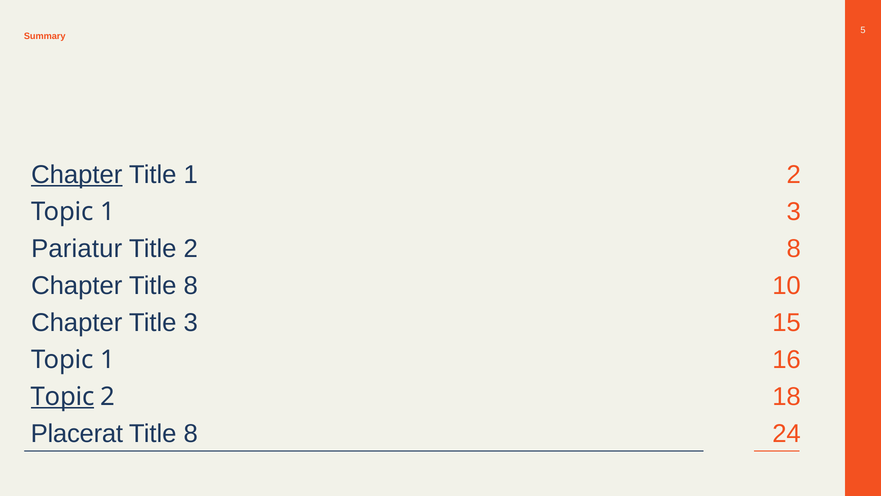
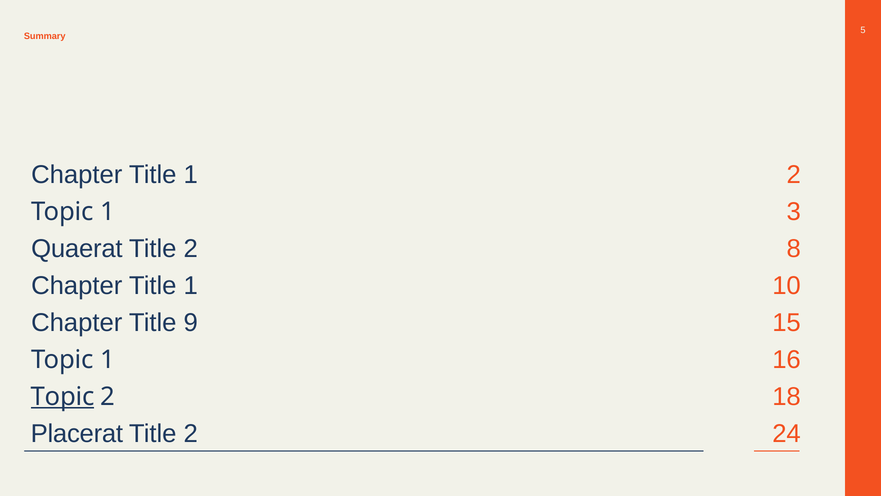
Chapter at (77, 175) underline: present -> none
Pariatur: Pariatur -> Quaerat
8 at (191, 285): 8 -> 1
Title 3: 3 -> 9
8 at (191, 433): 8 -> 2
